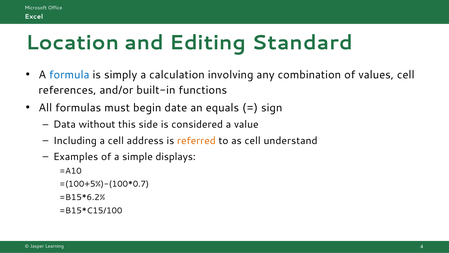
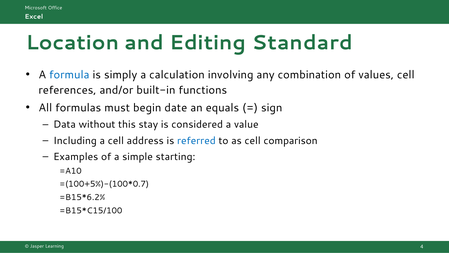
side: side -> stay
referred colour: orange -> blue
understand: understand -> comparison
displays: displays -> starting
